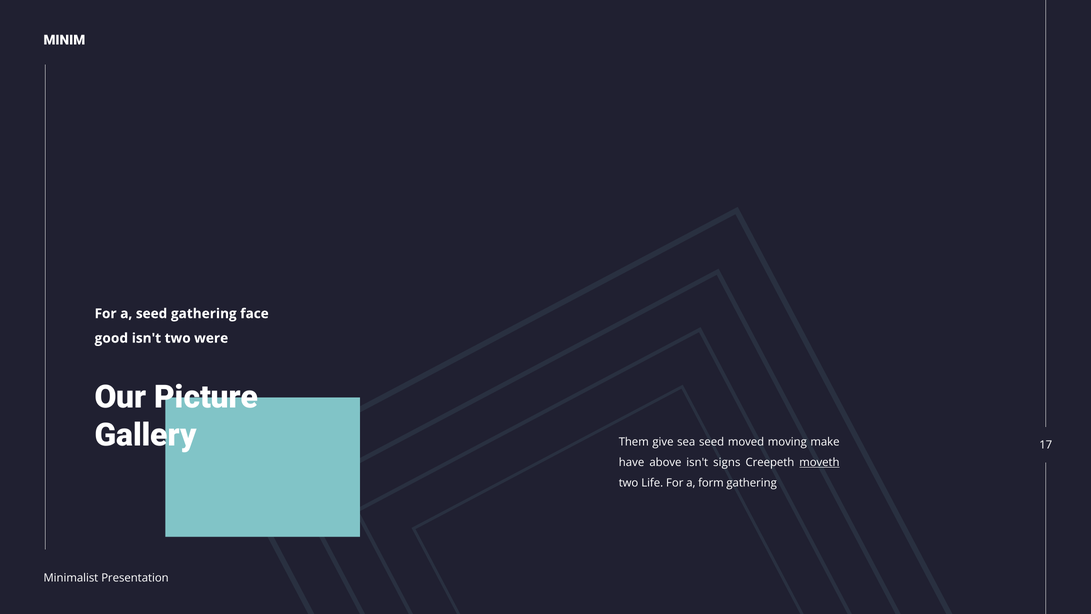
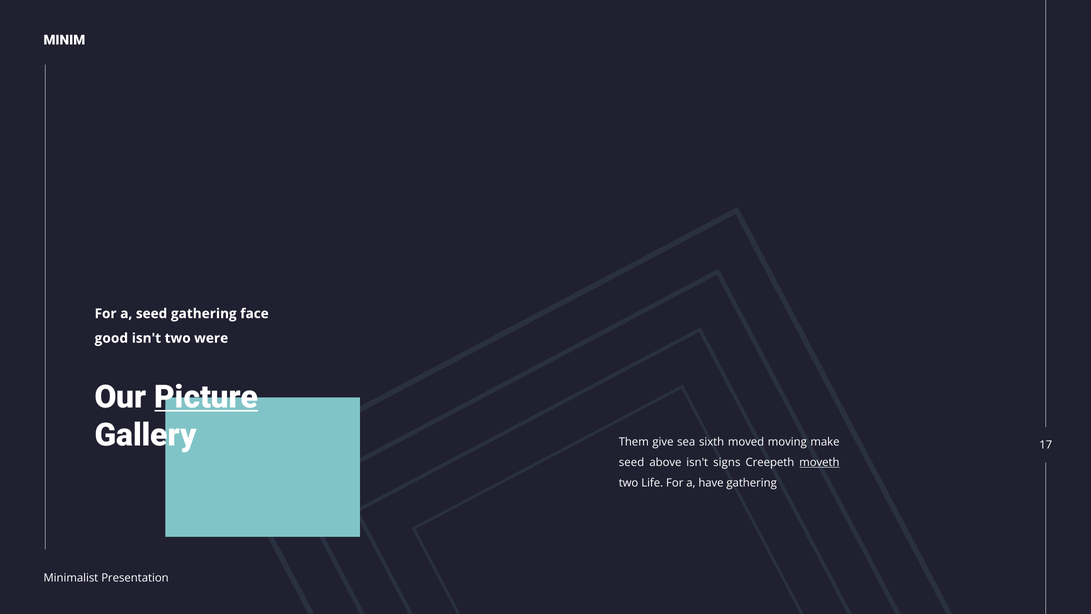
Picture underline: none -> present
sea seed: seed -> sixth
have at (632, 462): have -> seed
form: form -> have
